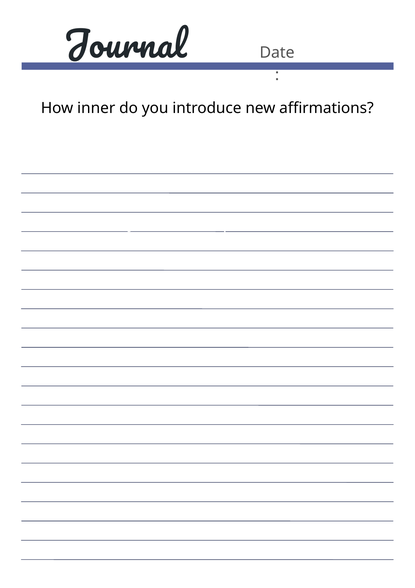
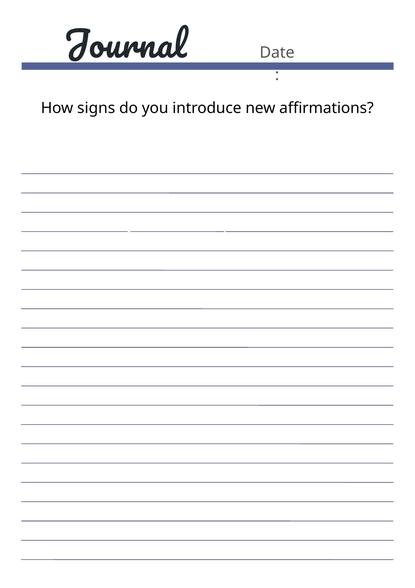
inner: inner -> signs
